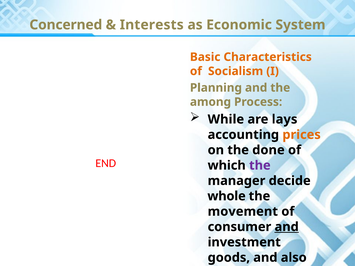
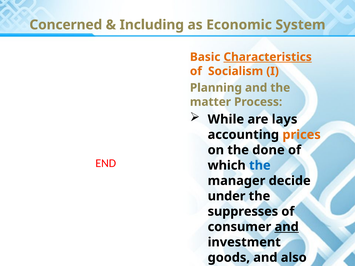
Interests: Interests -> Including
Characteristics underline: none -> present
among: among -> matter
the at (260, 166) colour: purple -> blue
whole: whole -> under
movement: movement -> suppresses
